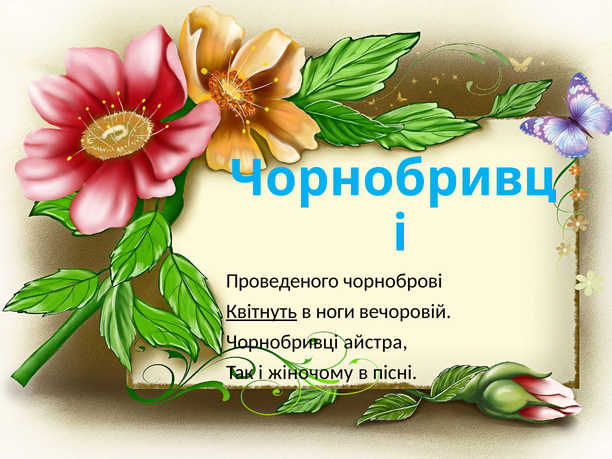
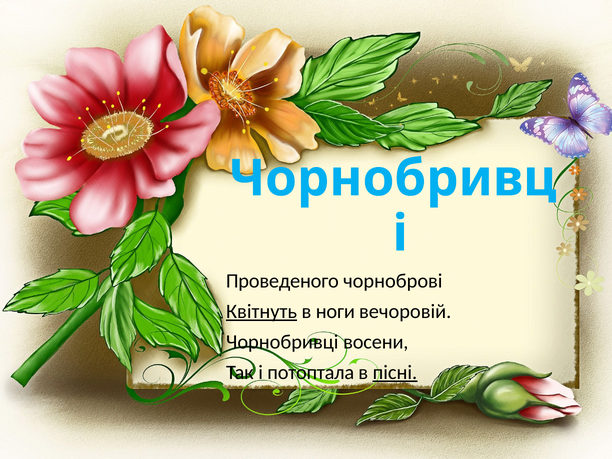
айстра: айстра -> восени
жіночому: жіночому -> потоптала
пісні underline: none -> present
